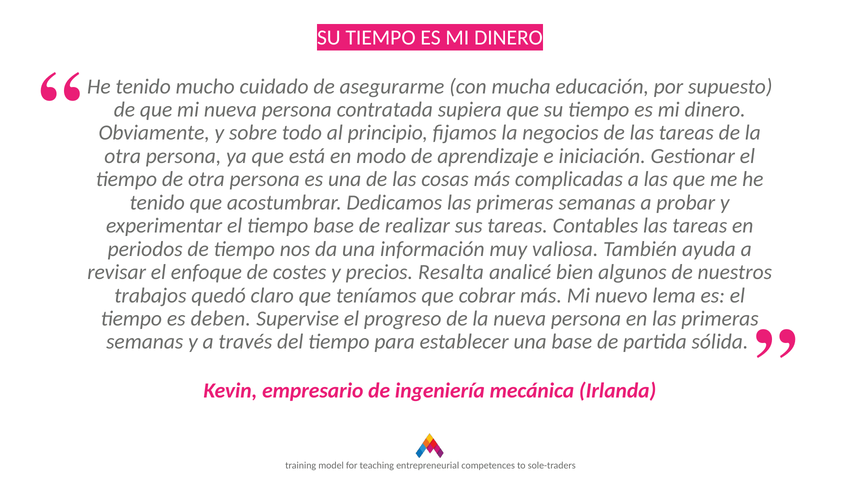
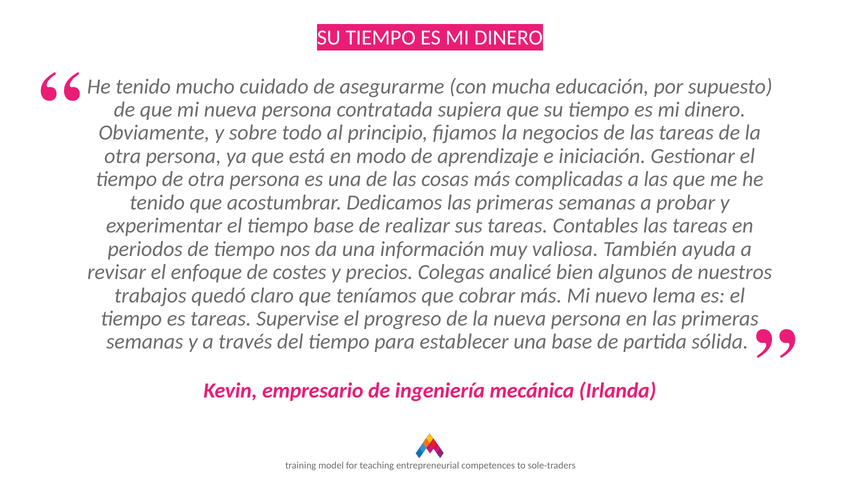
Resalta: Resalta -> Colegas
es deben: deben -> tareas
